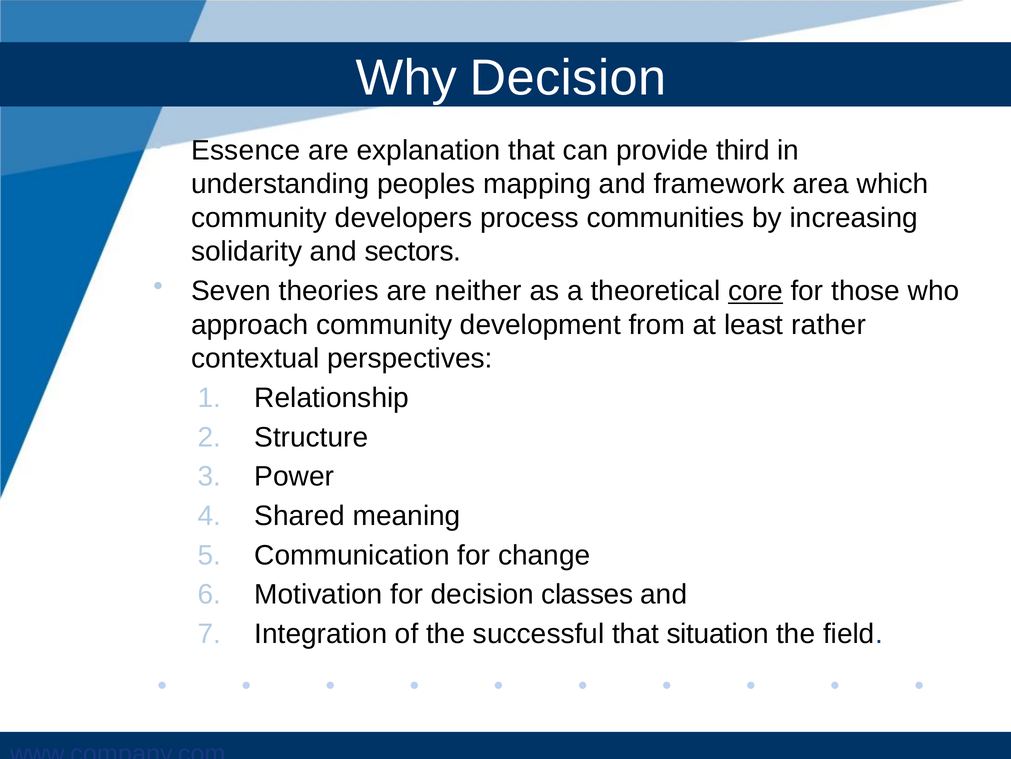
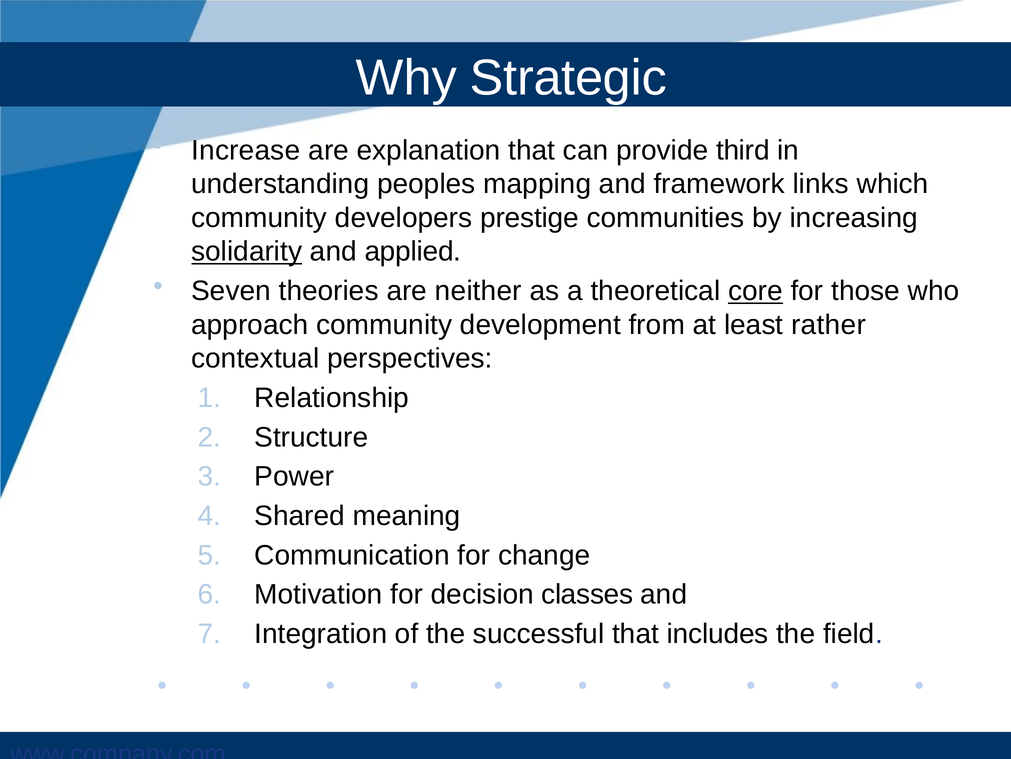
Why Decision: Decision -> Strategic
Essence: Essence -> Increase
area: area -> links
process: process -> prestige
solidarity underline: none -> present
sectors: sectors -> applied
situation: situation -> includes
